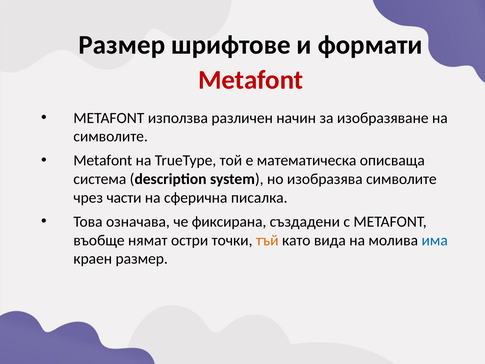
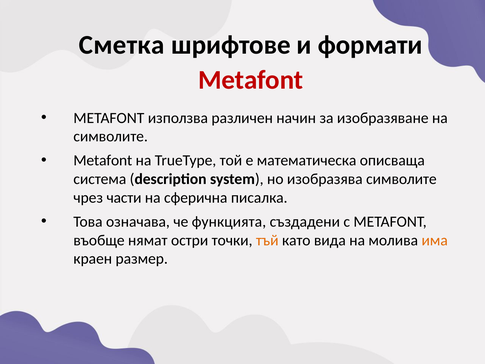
Размер at (122, 45): Размер -> Сметка
фиксирана: фиксирана -> функцията
има colour: blue -> orange
